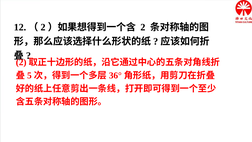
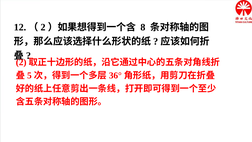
2 at (143, 27): 2 -> 8
